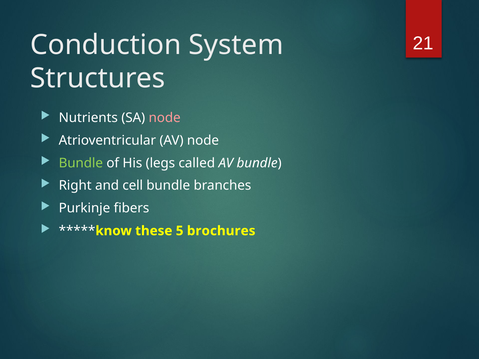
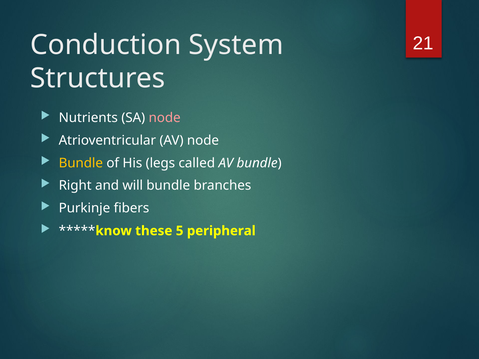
Bundle at (81, 163) colour: light green -> yellow
cell: cell -> will
brochures: brochures -> peripheral
